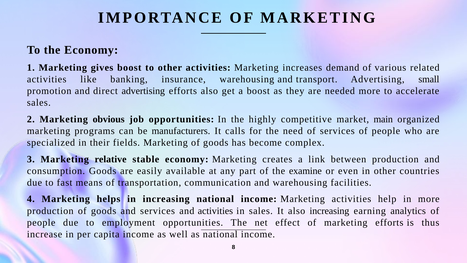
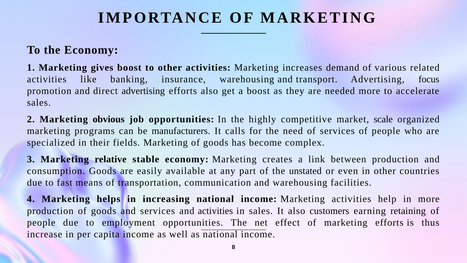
small: small -> focus
main: main -> scale
examine: examine -> unstated
also increasing: increasing -> customers
analytics: analytics -> retaining
